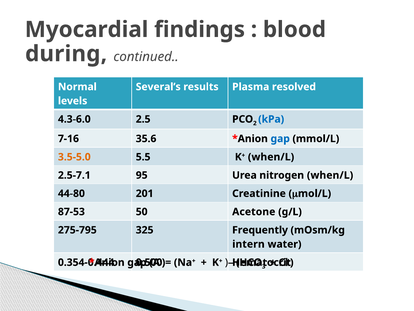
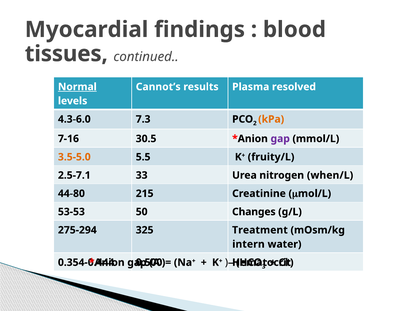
during: during -> tissues
Normal underline: none -> present
Several’s: Several’s -> Cannot’s
2.5: 2.5 -> 7.3
kPa colour: blue -> orange
35.6: 35.6 -> 30.5
gap at (280, 139) colour: blue -> purple
K+ when/L: when/L -> fruity/L
95: 95 -> 33
201: 201 -> 215
87-53: 87-53 -> 53-53
Acetone: Acetone -> Changes
275-795: 275-795 -> 275-294
Frequently: Frequently -> Treatment
